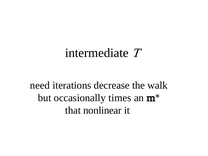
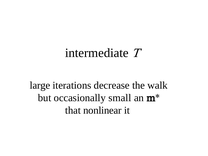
need: need -> large
times: times -> small
